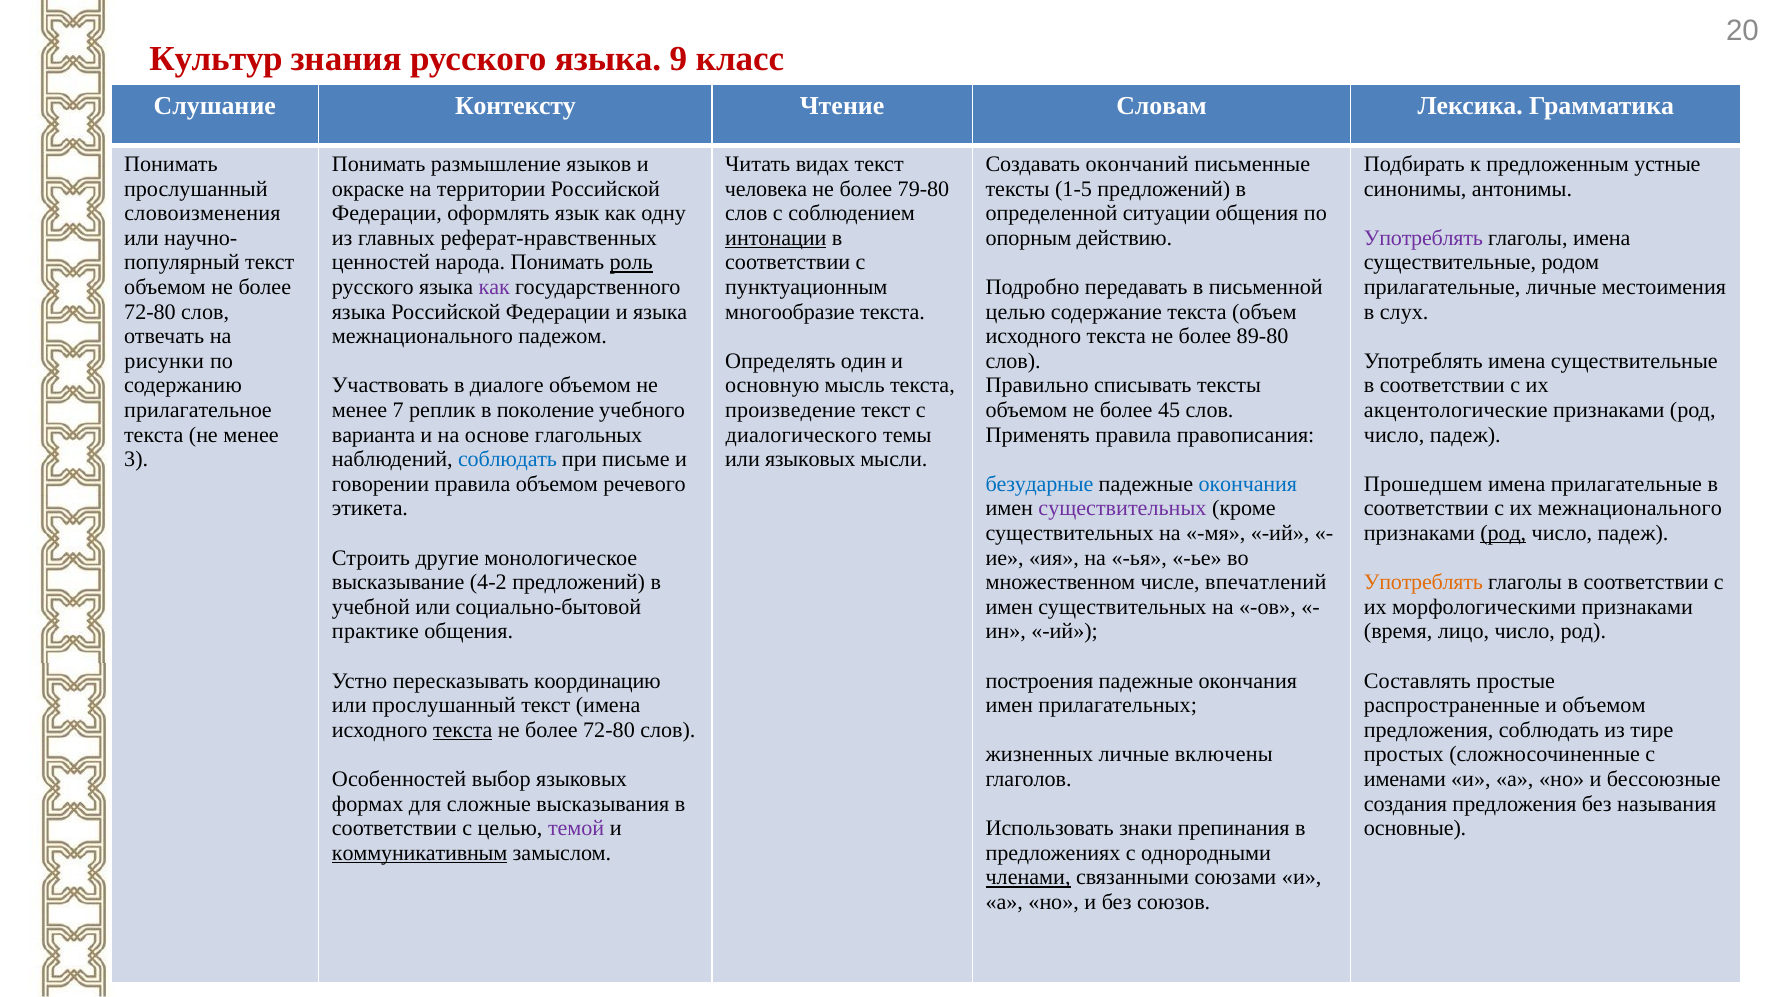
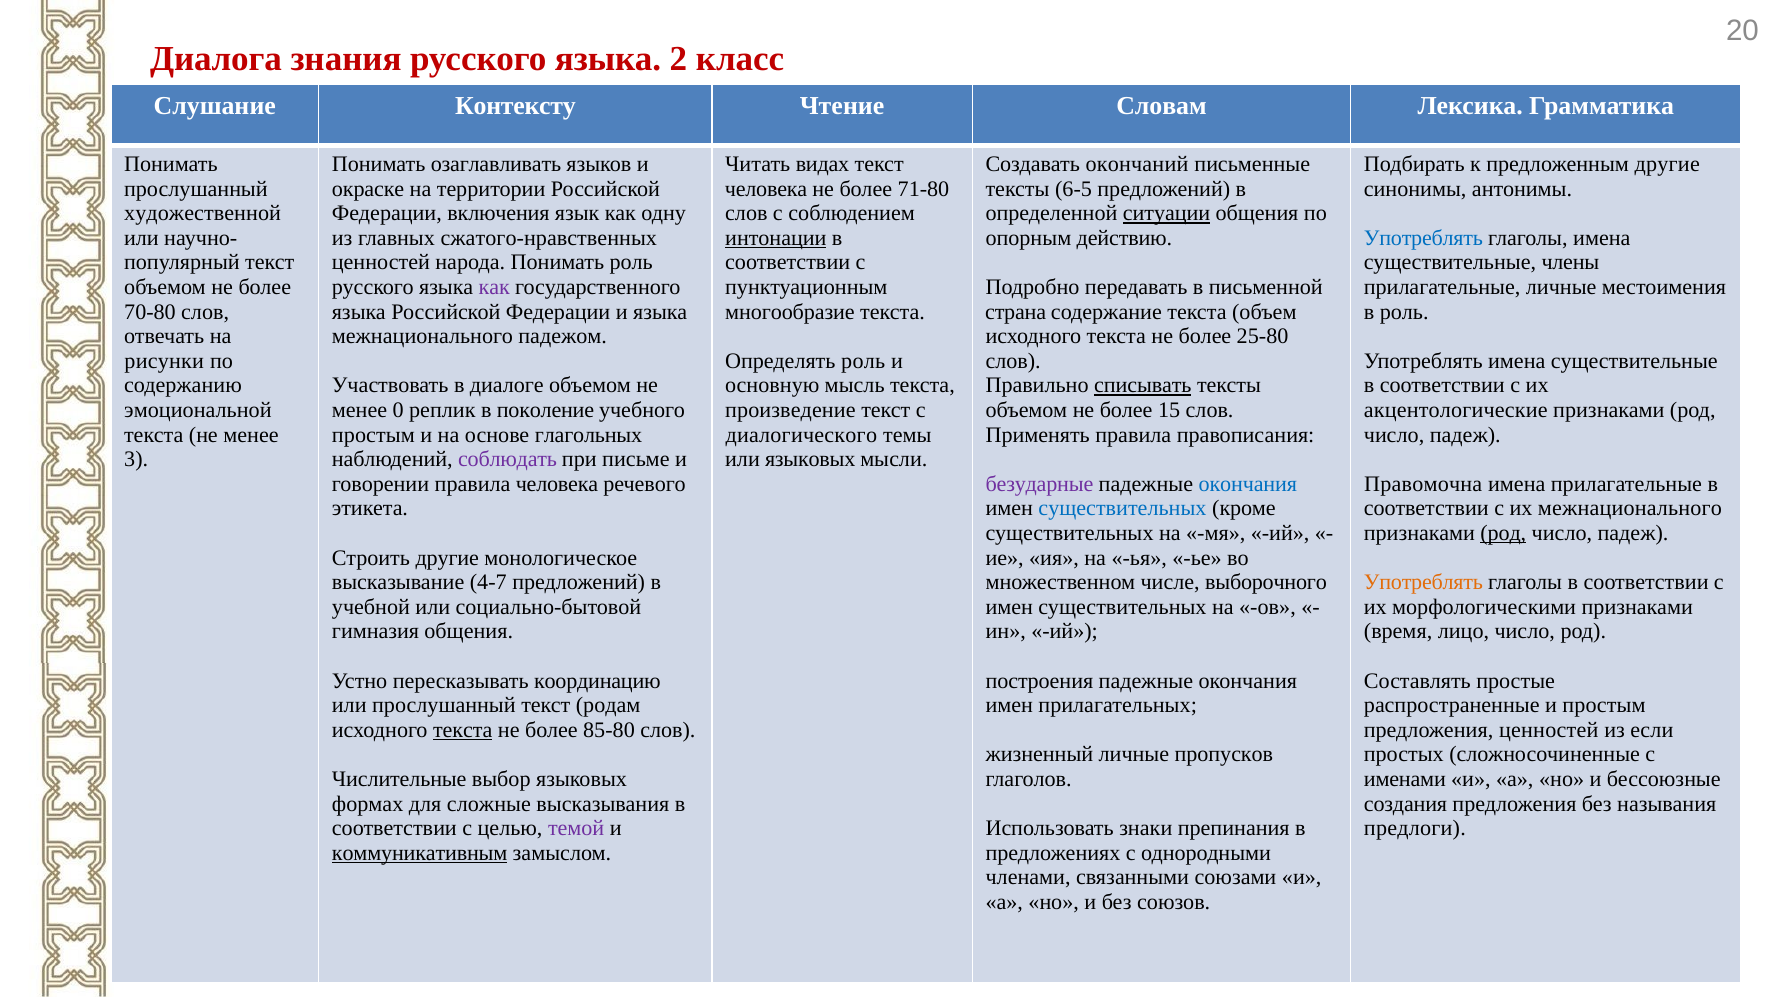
Культур: Культур -> Диалога
9: 9 -> 2
размышление: размышление -> озаглавливать
предложенным устные: устные -> другие
79-80: 79-80 -> 71-80
1-5: 1-5 -> 6-5
словоизменения: словоизменения -> художественной
оформлять: оформлять -> включения
ситуации underline: none -> present
реферат-нравственных: реферат-нравственных -> сжатого-нравственных
Употреблять at (1423, 238) colour: purple -> blue
роль at (631, 263) underline: present -> none
родом: родом -> члены
72-80 at (150, 312): 72-80 -> 70-80
целью at (1015, 312): целью -> страна
в слух: слух -> роль
89-80: 89-80 -> 25-80
Определять один: один -> роль
списывать underline: none -> present
прилагательное: прилагательное -> эмоциональной
7: 7 -> 0
45: 45 -> 15
варианта at (374, 435): варианта -> простым
соблюдать at (508, 459) colour: blue -> purple
правила объемом: объемом -> человека
безударные colour: blue -> purple
Прошедшем: Прошедшем -> Правомочна
существительных at (1122, 508) colour: purple -> blue
4-2: 4-2 -> 4-7
впечатлений: впечатлений -> выборочного
практике: практике -> гимназия
текст имена: имена -> родам
и объемом: объемом -> простым
72-80 at (609, 730): 72-80 -> 85-80
предложения соблюдать: соблюдать -> ценностей
тире: тире -> если
жизненных: жизненных -> жизненный
включены: включены -> пропусков
Особенностей: Особенностей -> Числительные
основные: основные -> предлоги
членами underline: present -> none
